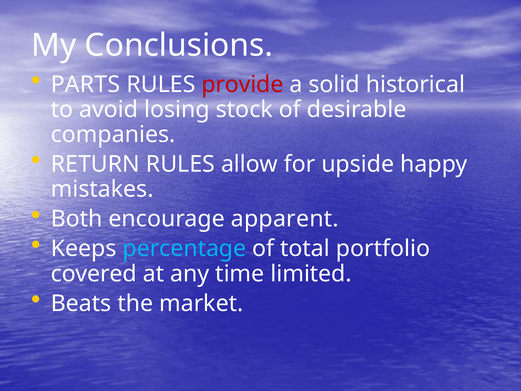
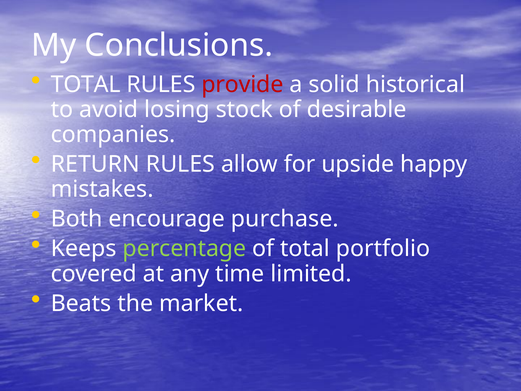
PARTS at (85, 84): PARTS -> TOTAL
apparent: apparent -> purchase
percentage colour: light blue -> light green
